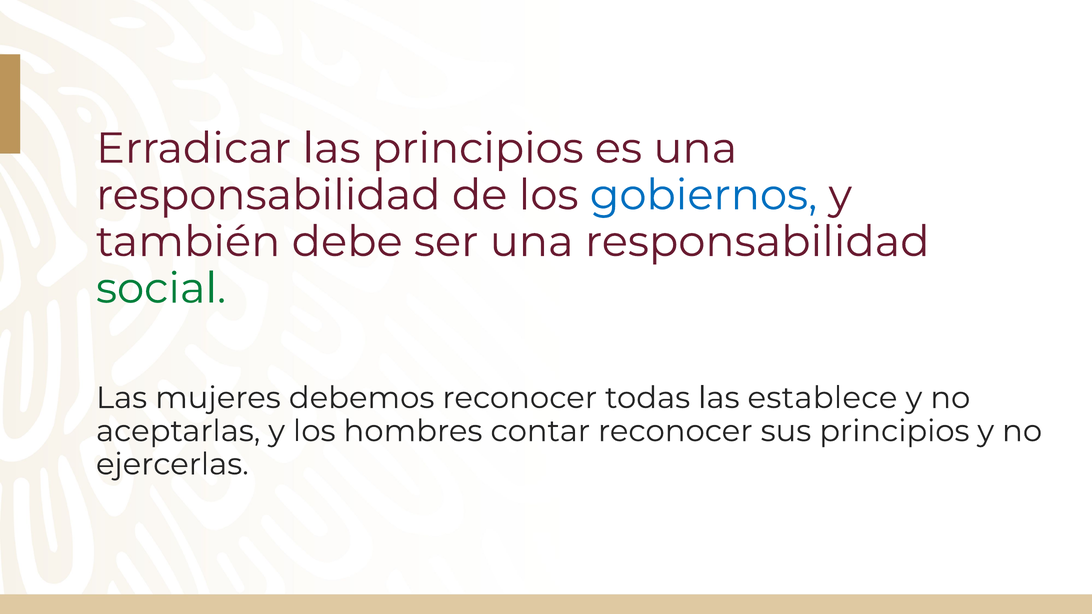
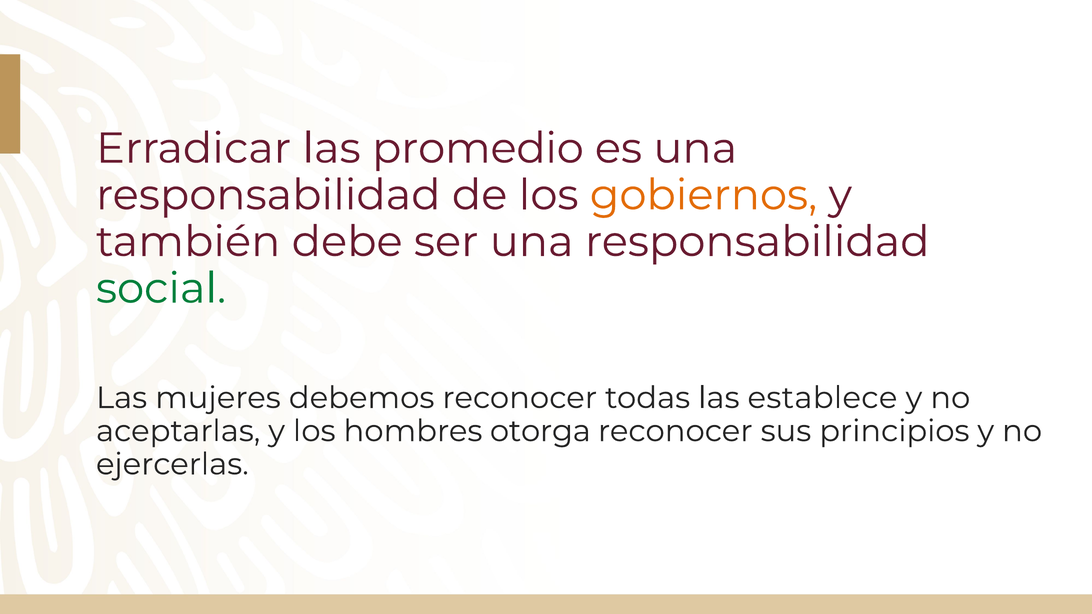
las principios: principios -> promedio
gobiernos colour: blue -> orange
contar: contar -> otorga
